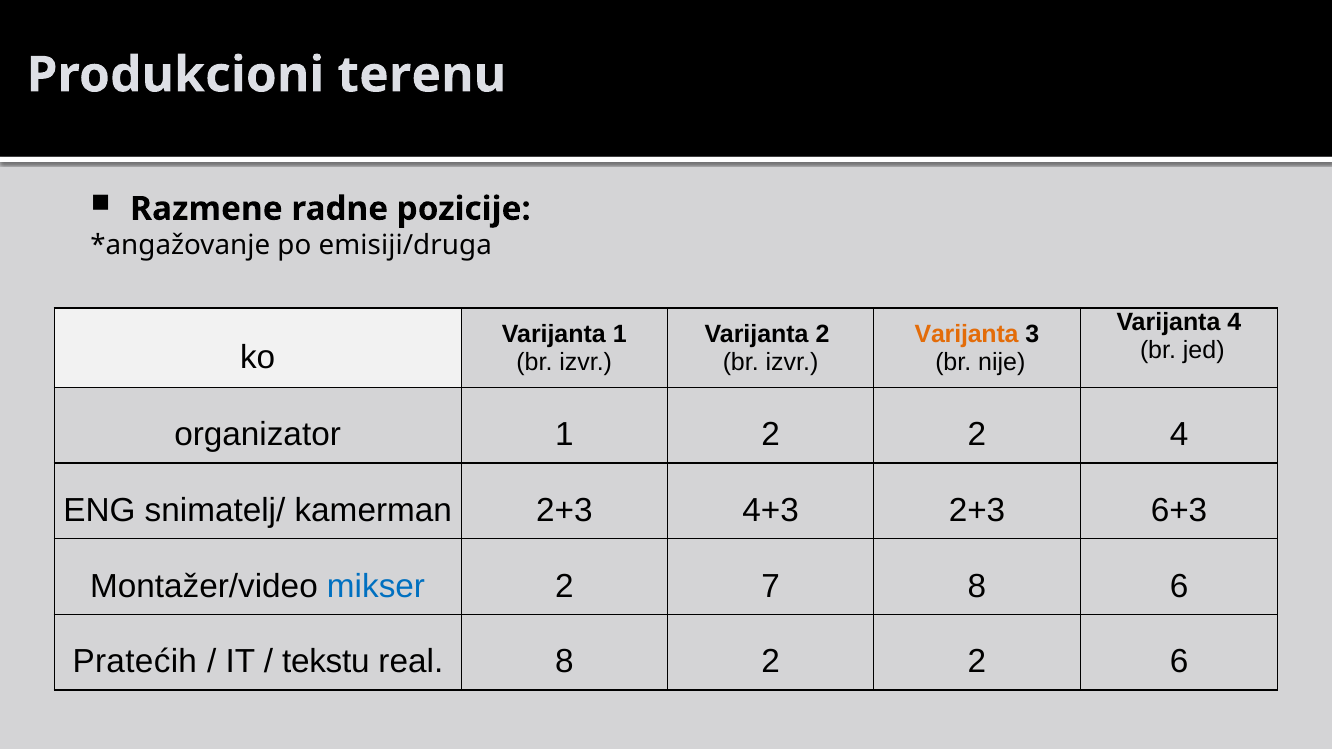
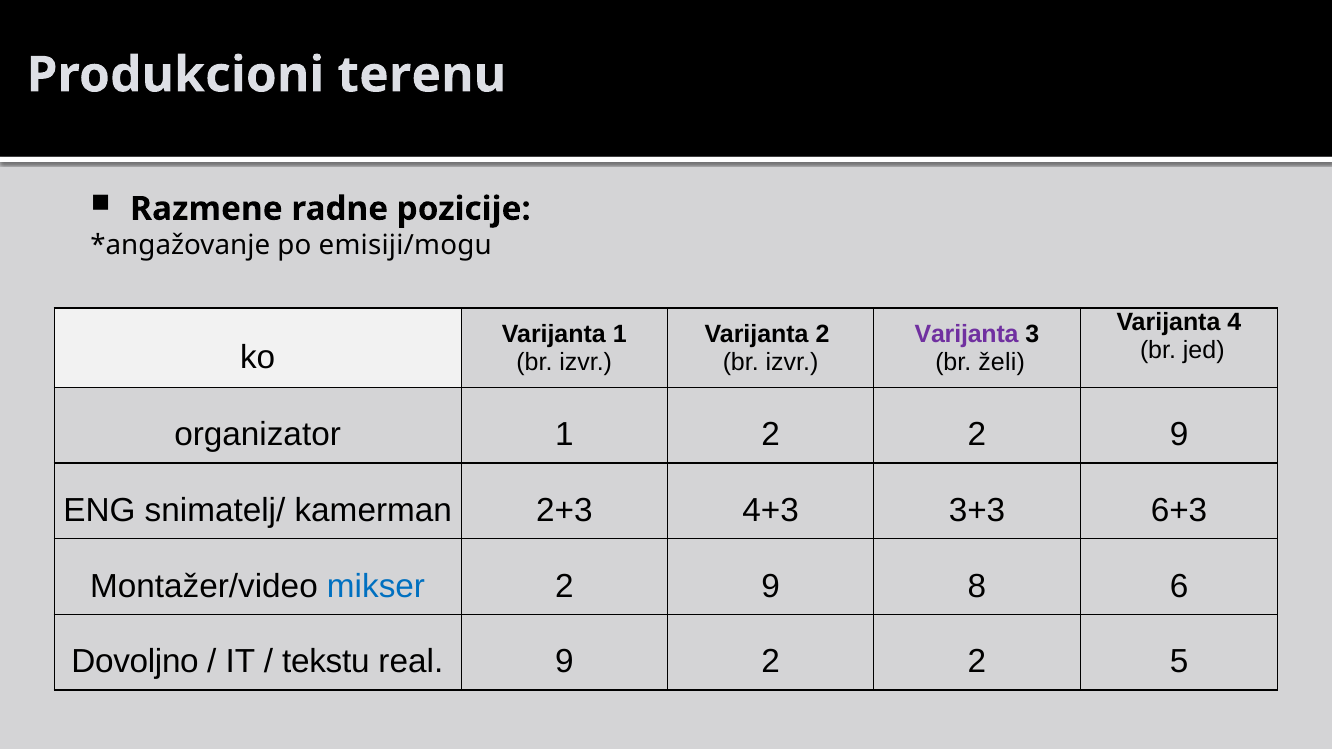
emisiji/druga: emisiji/druga -> emisiji/mogu
Varijanta at (967, 334) colour: orange -> purple
nije: nije -> želi
2 2 4: 4 -> 9
4+3 2+3: 2+3 -> 3+3
7 at (771, 587): 7 -> 9
Pratećih: Pratećih -> Dovoljno
real 8: 8 -> 9
2 6: 6 -> 5
